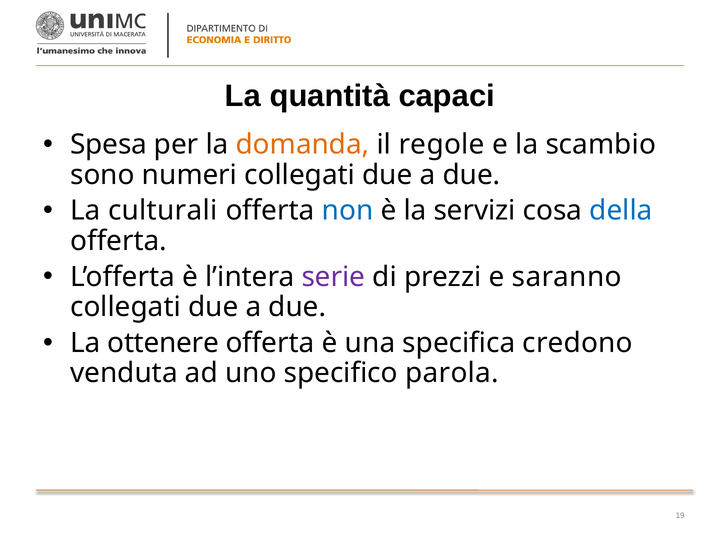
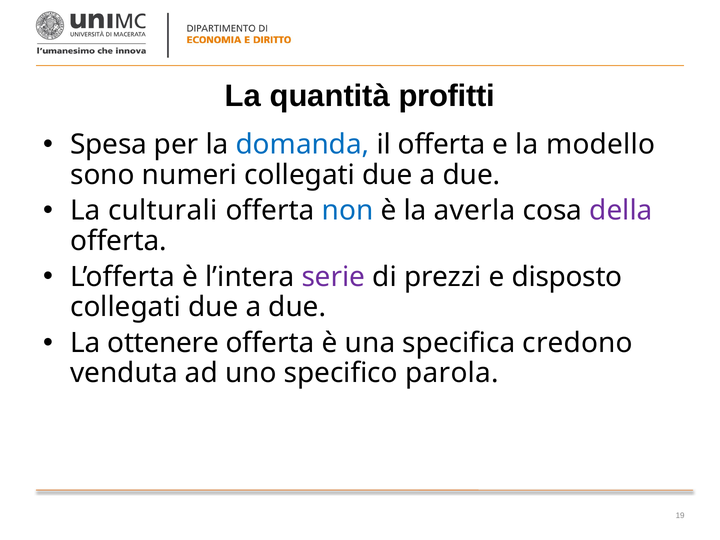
capaci: capaci -> profitti
domanda colour: orange -> blue
il regole: regole -> offerta
scambio: scambio -> modello
servizi: servizi -> averla
della colour: blue -> purple
saranno: saranno -> disposto
